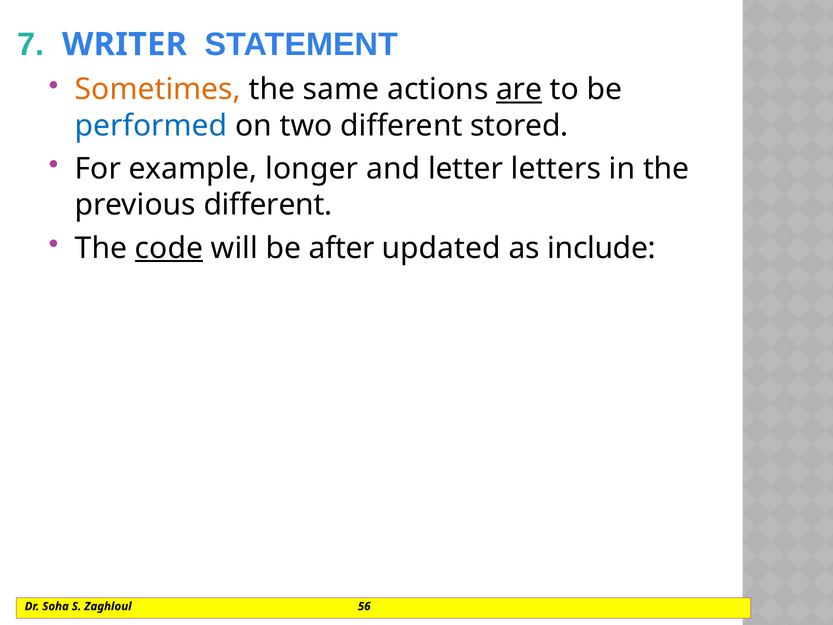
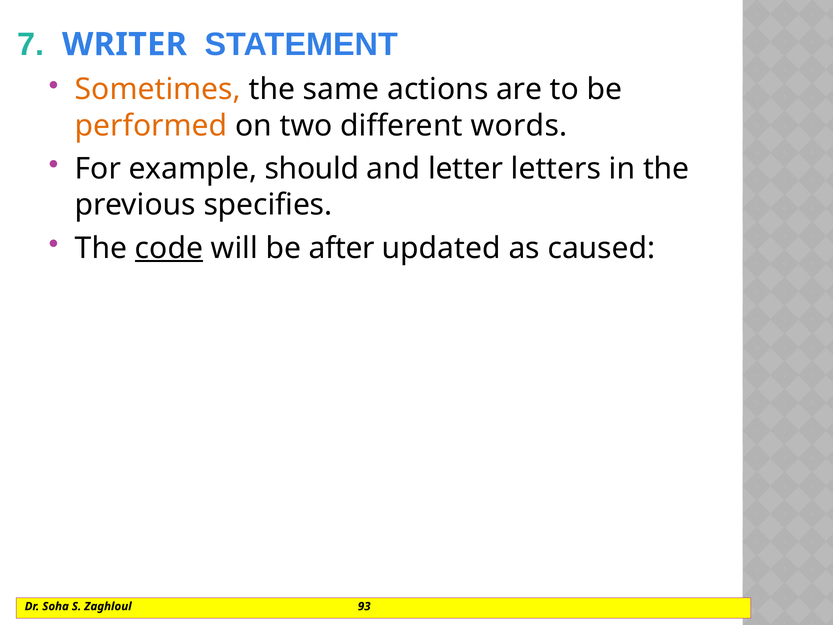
are underline: present -> none
performed colour: blue -> orange
stored: stored -> words
longer: longer -> should
previous different: different -> specifies
include: include -> caused
56: 56 -> 93
